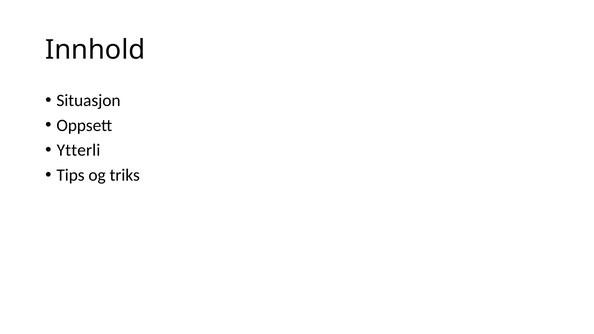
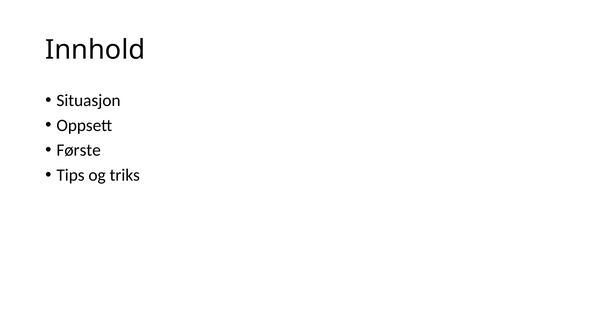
Ytterli: Ytterli -> Første
